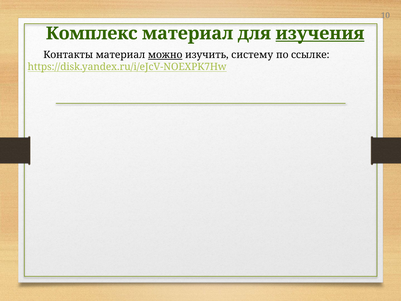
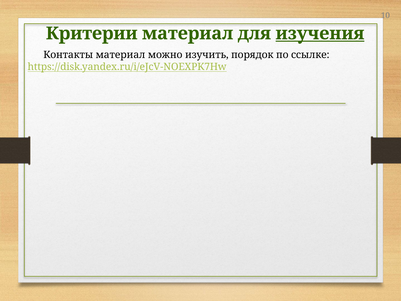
Комплекс: Комплекс -> Критерии
можно underline: present -> none
систему: систему -> порядок
